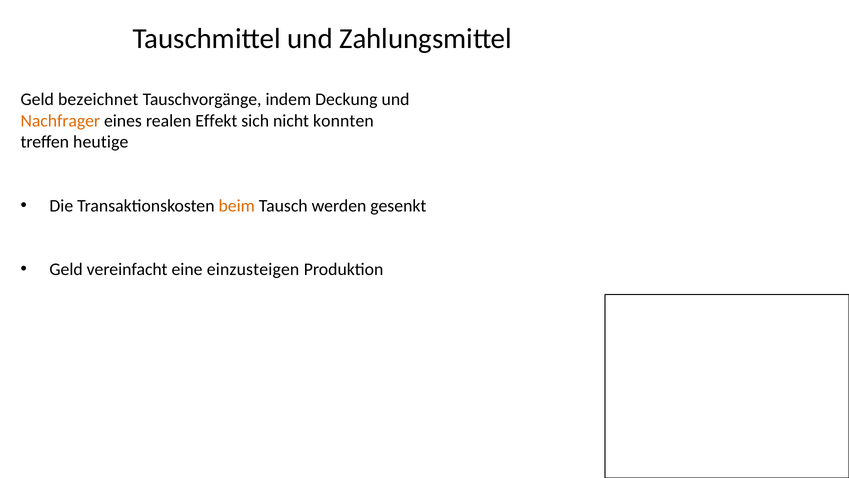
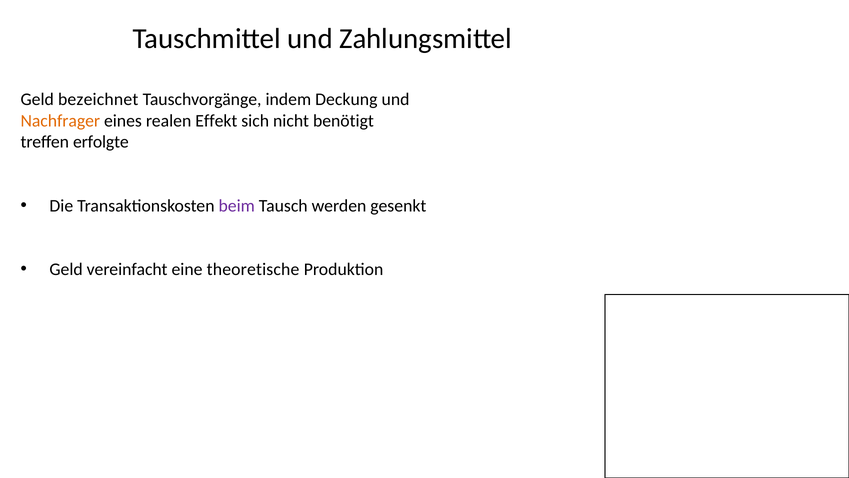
konnten: konnten -> benötigt
heutige: heutige -> erfolgte
beim colour: orange -> purple
einzusteigen: einzusteigen -> theoretische
